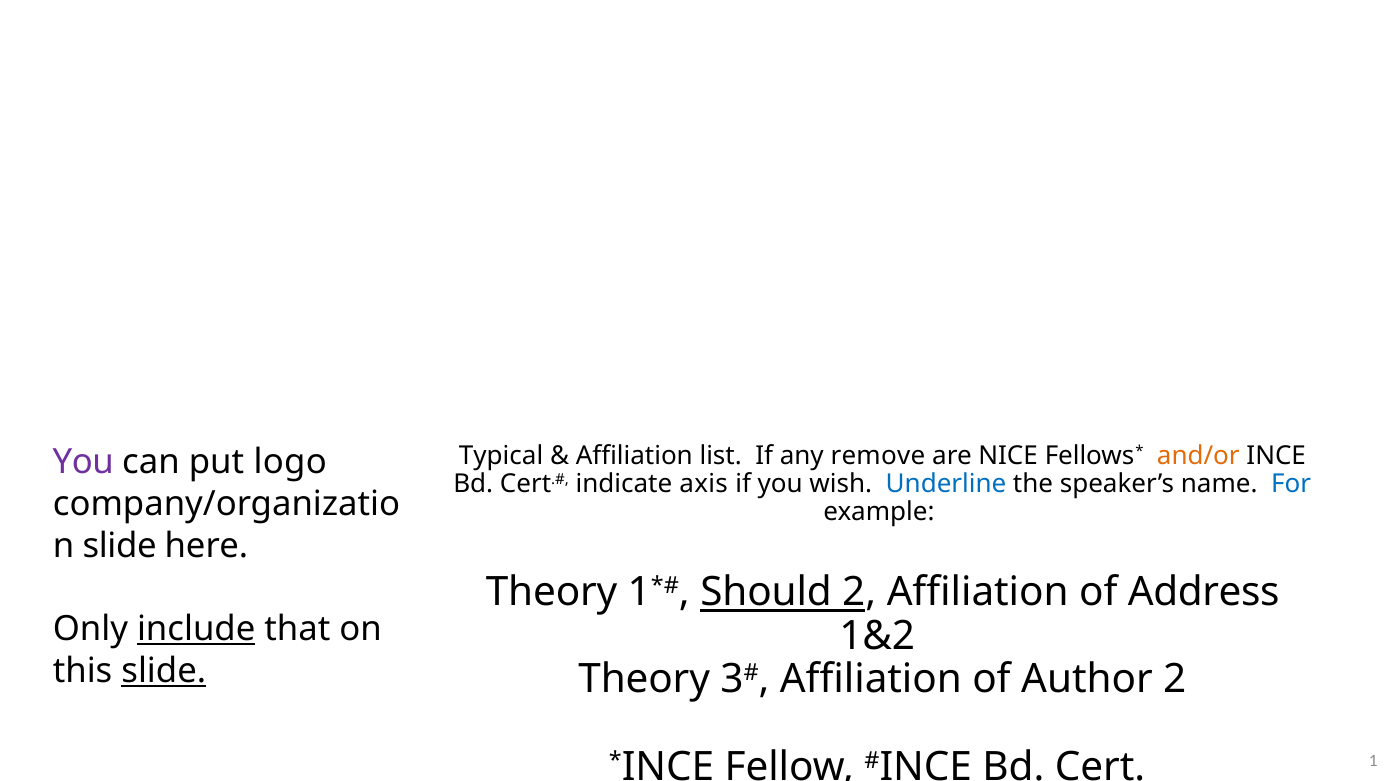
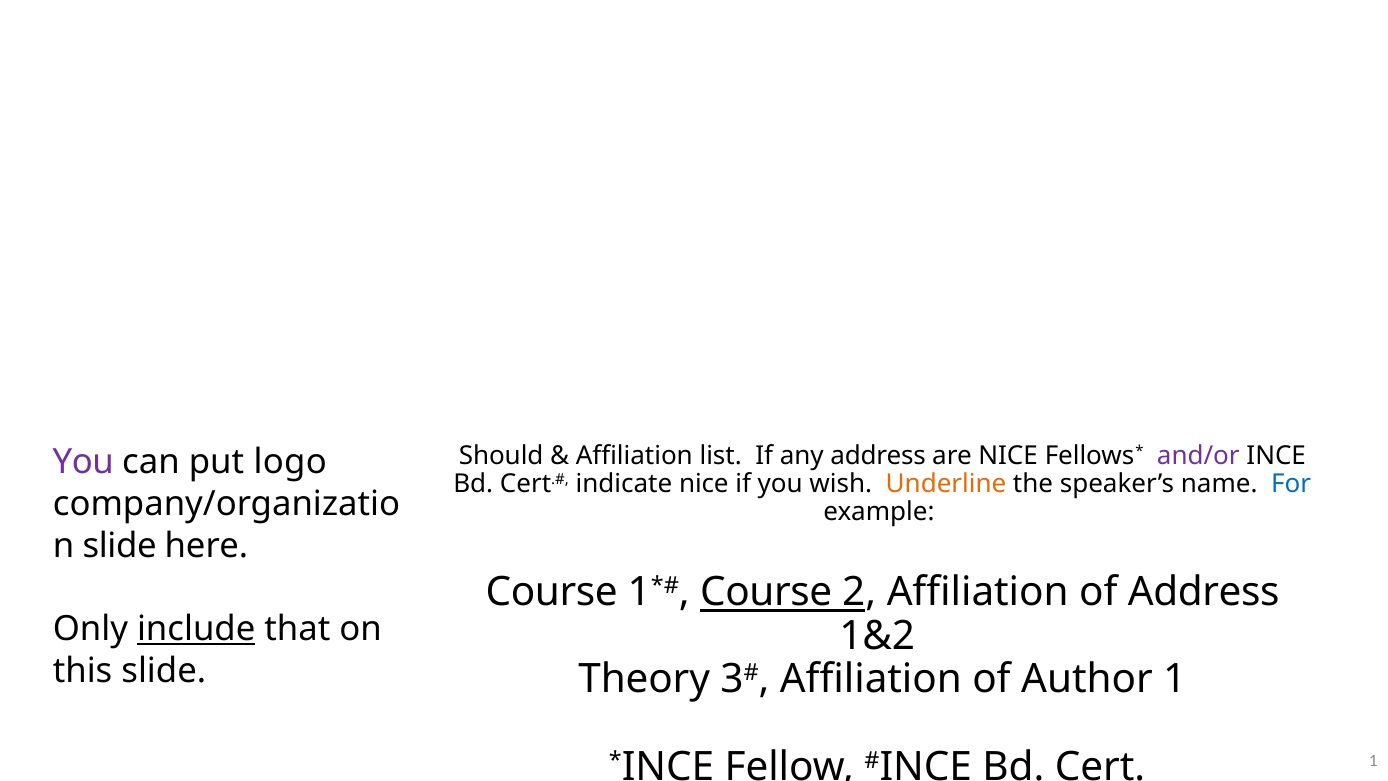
Typical: Typical -> Should
any remove: remove -> address
and/or colour: orange -> purple
indicate axis: axis -> nice
Underline colour: blue -> orange
Theory at (552, 592): Theory -> Course
Should at (766, 592): Should -> Course
slide at (164, 670) underline: present -> none
Author 2: 2 -> 1
